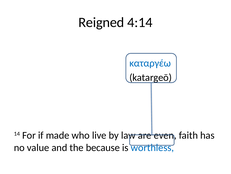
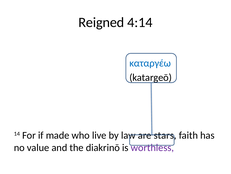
even: even -> stars
because: because -> diakrinō
worthless colour: blue -> purple
